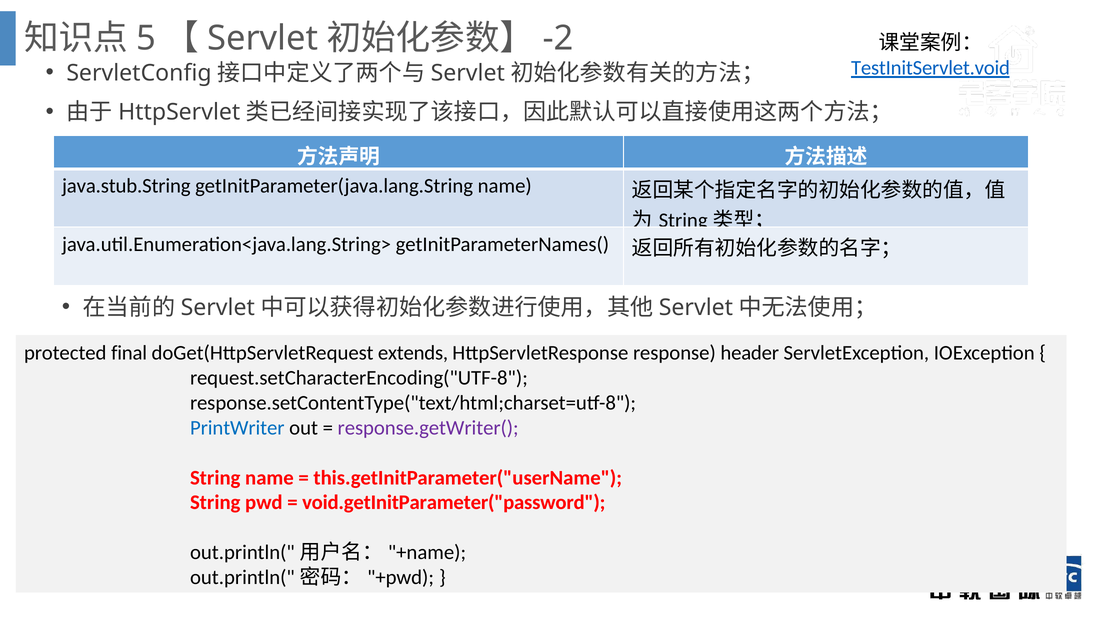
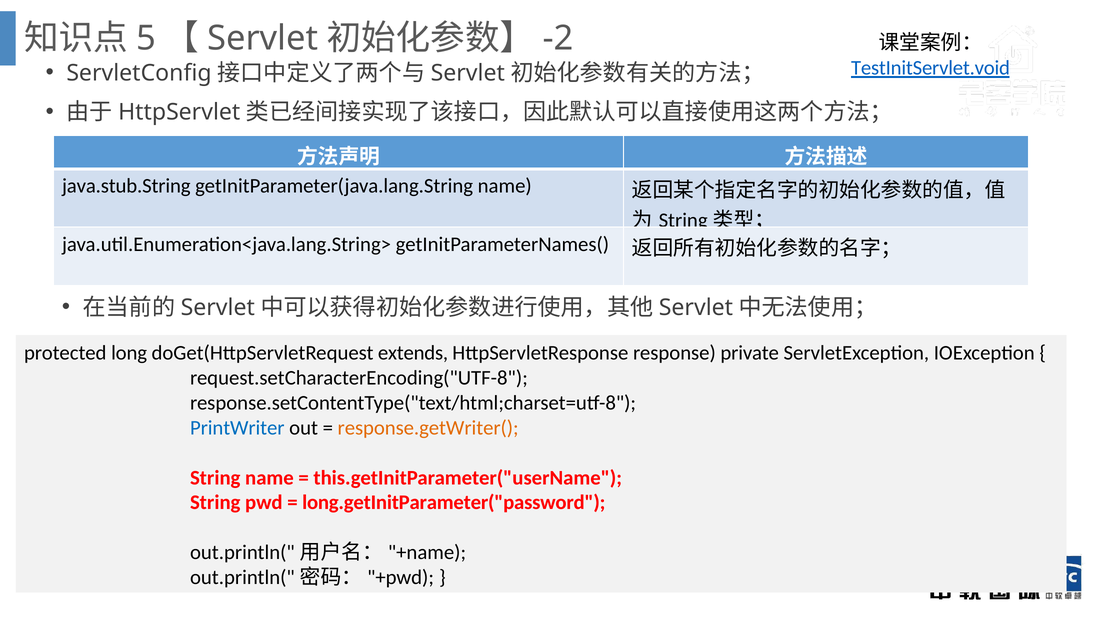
final: final -> long
header: header -> private
response.getWriter( colour: purple -> orange
void.getInitParameter("password: void.getInitParameter("password -> long.getInitParameter("password
